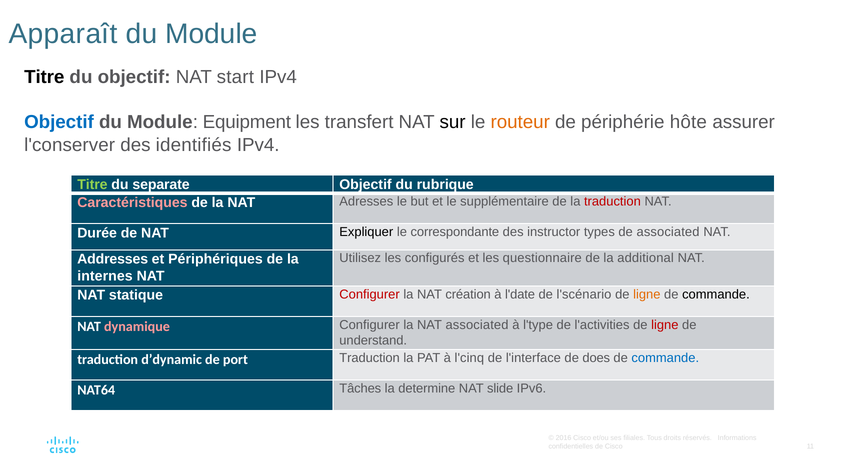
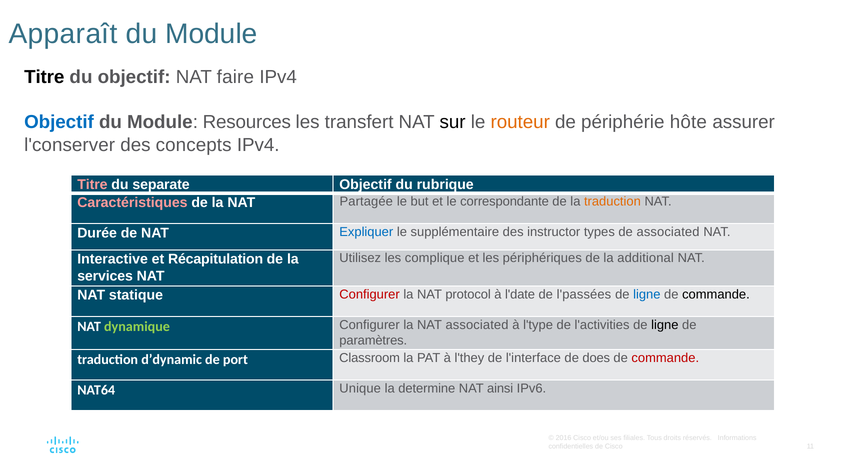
start: start -> faire
Equipment: Equipment -> Resources
identifiés: identifiés -> concepts
Titre at (92, 184) colour: light green -> pink
Adresses: Adresses -> Partagée
supplémentaire: supplémentaire -> correspondante
traduction at (612, 202) colour: red -> orange
Expliquer colour: black -> blue
correspondante: correspondante -> supplémentaire
configurés: configurés -> complique
questionnaire: questionnaire -> périphériques
Addresses: Addresses -> Interactive
Périphériques: Périphériques -> Récapitulation
internes: internes -> services
création: création -> protocol
l'scénario: l'scénario -> l'passées
ligne at (647, 294) colour: orange -> blue
dynamique colour: pink -> light green
ligne at (665, 325) colour: red -> black
understand: understand -> paramètres
port Traduction: Traduction -> Classroom
l'cinq: l'cinq -> l'they
commande at (665, 358) colour: blue -> red
Tâches: Tâches -> Unique
slide: slide -> ainsi
